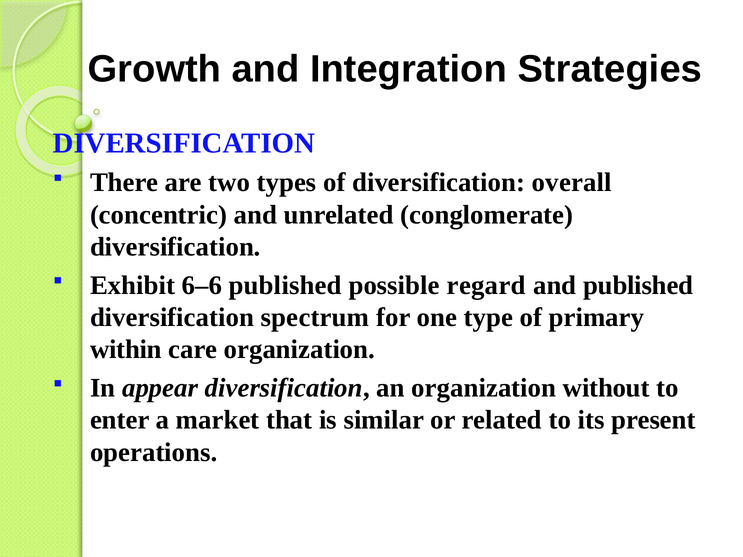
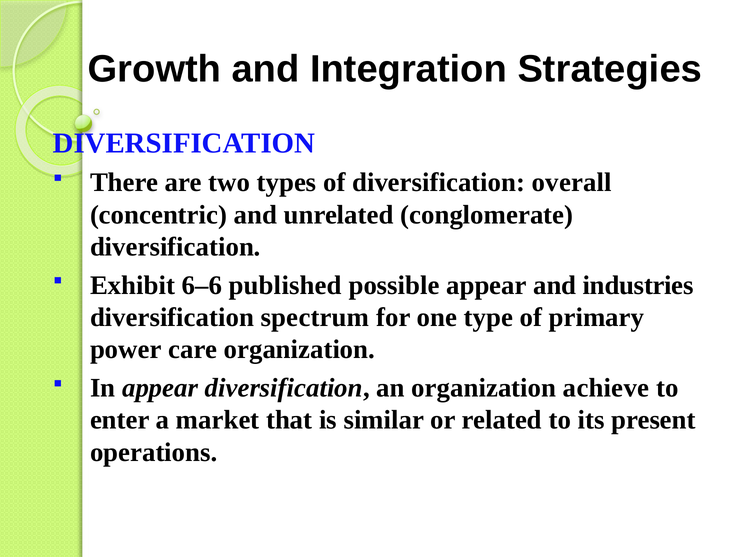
possible regard: regard -> appear
and published: published -> industries
within: within -> power
without: without -> achieve
